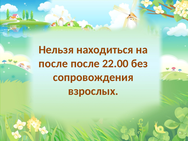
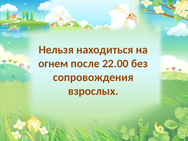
после at (53, 64): после -> огнем
